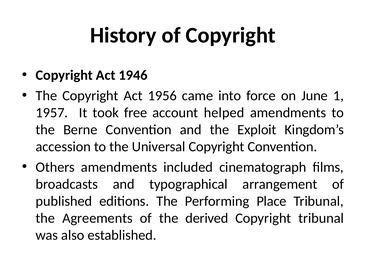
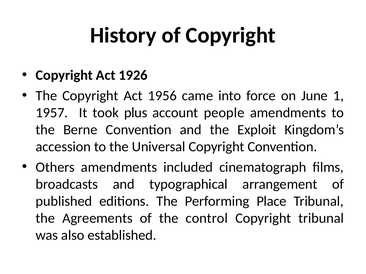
1946: 1946 -> 1926
free: free -> plus
helped: helped -> people
derived: derived -> control
